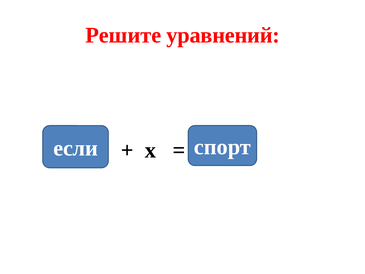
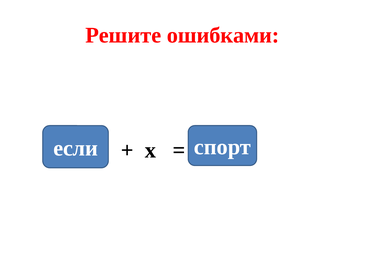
уравнений: уравнений -> ошибками
